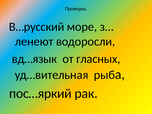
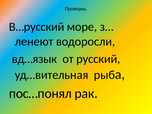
гласных: гласных -> русский
пос…яркий: пос…яркий -> пос…понял
